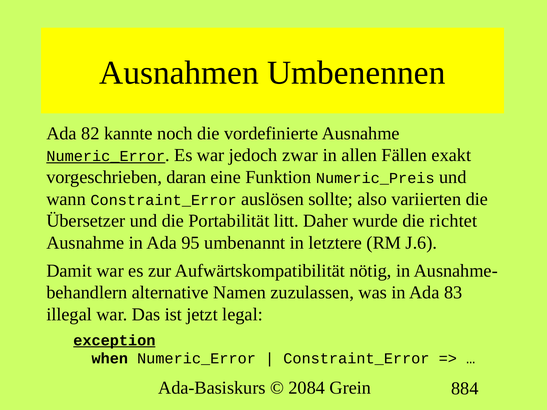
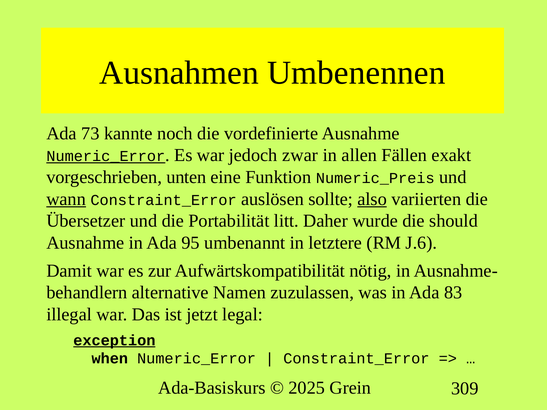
82: 82 -> 73
daran: daran -> unten
wann underline: none -> present
also underline: none -> present
richtet: richtet -> should
2084: 2084 -> 2025
884: 884 -> 309
